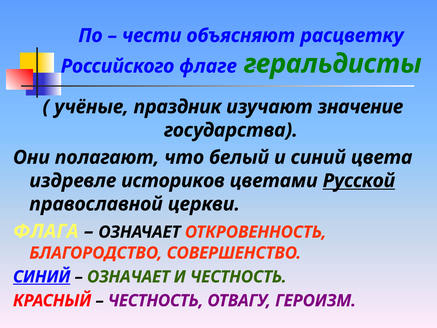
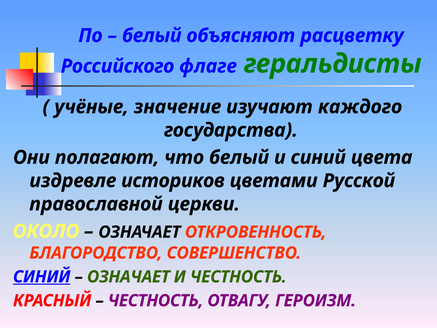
чести at (152, 36): чести -> белый
праздник: праздник -> значение
значение: значение -> каждого
Русской underline: present -> none
ФЛАГА: ФЛАГА -> ОКОЛО
